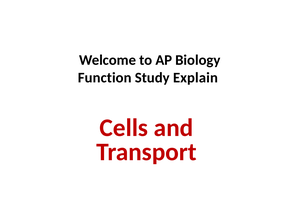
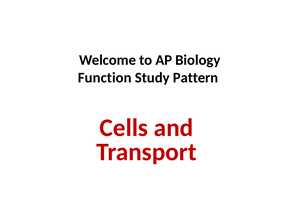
Explain: Explain -> Pattern
